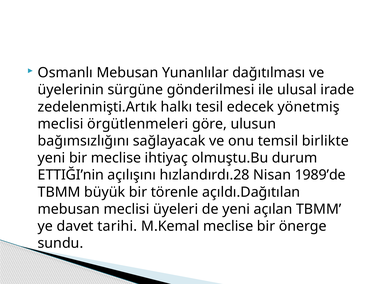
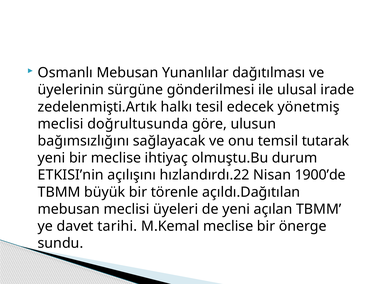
örgütlenmeleri: örgütlenmeleri -> doğrultusunda
birlikte: birlikte -> tutarak
ETTIĞI’nin: ETTIĞI’nin -> ETKISI’nin
hızlandırdı.28: hızlandırdı.28 -> hızlandırdı.22
1989’de: 1989’de -> 1900’de
